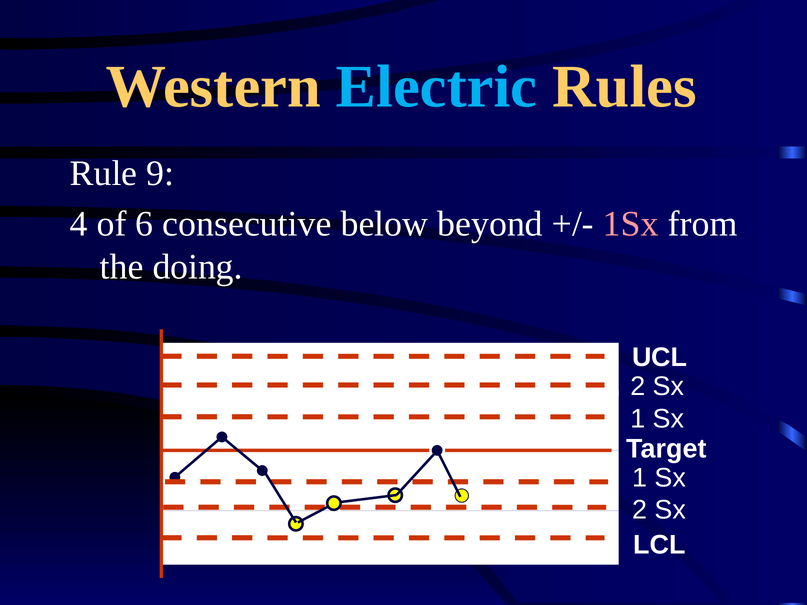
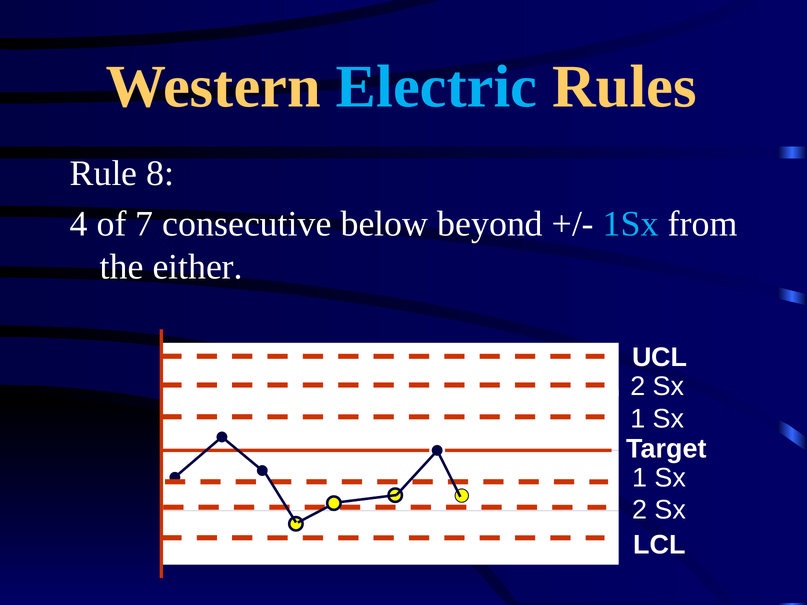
9: 9 -> 8
6: 6 -> 7
1Sx colour: pink -> light blue
doing: doing -> either
